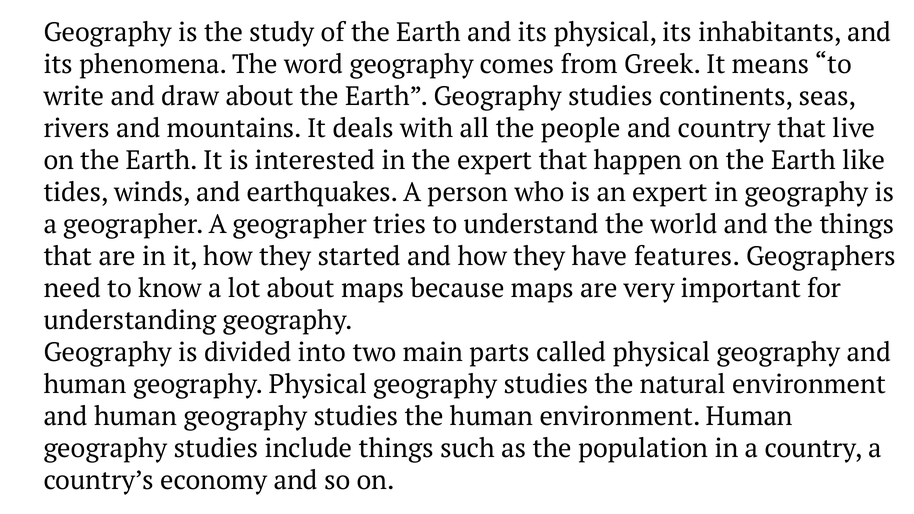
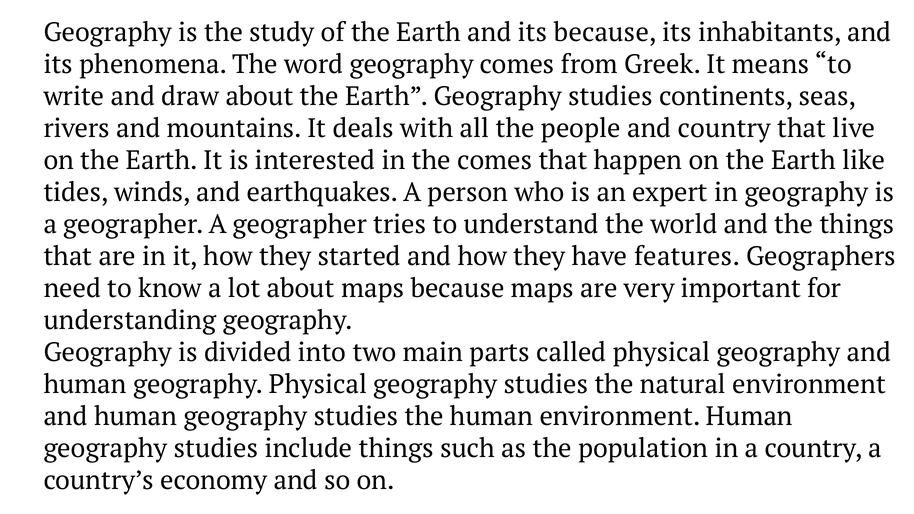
its physical: physical -> because
the expert: expert -> comes
